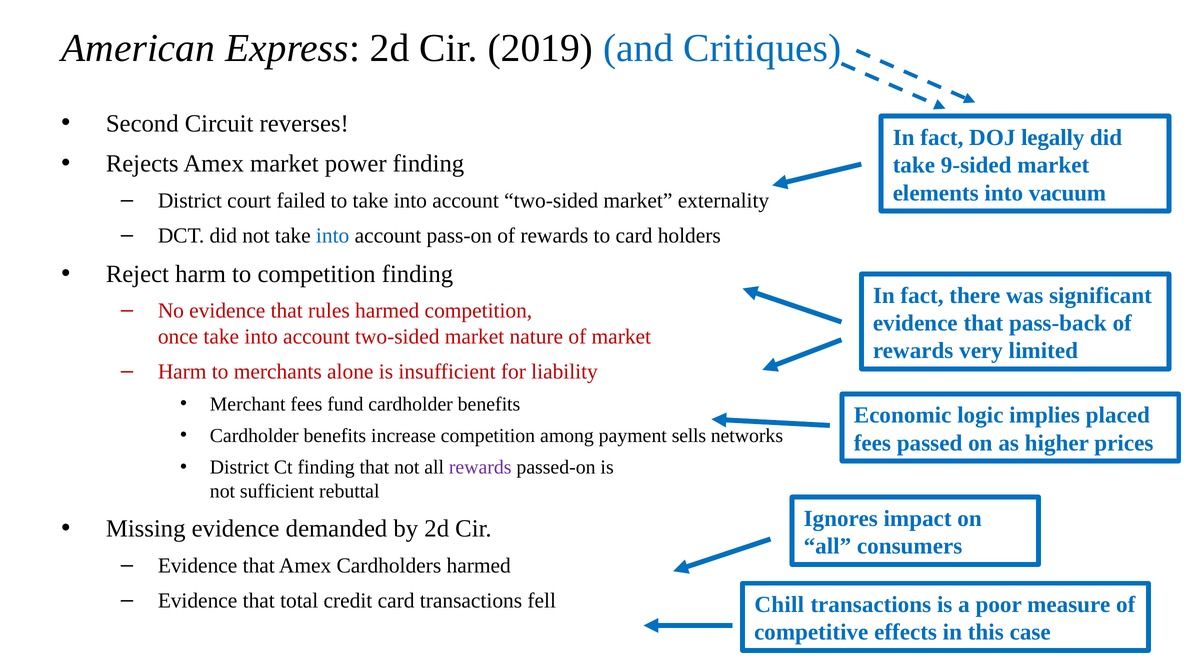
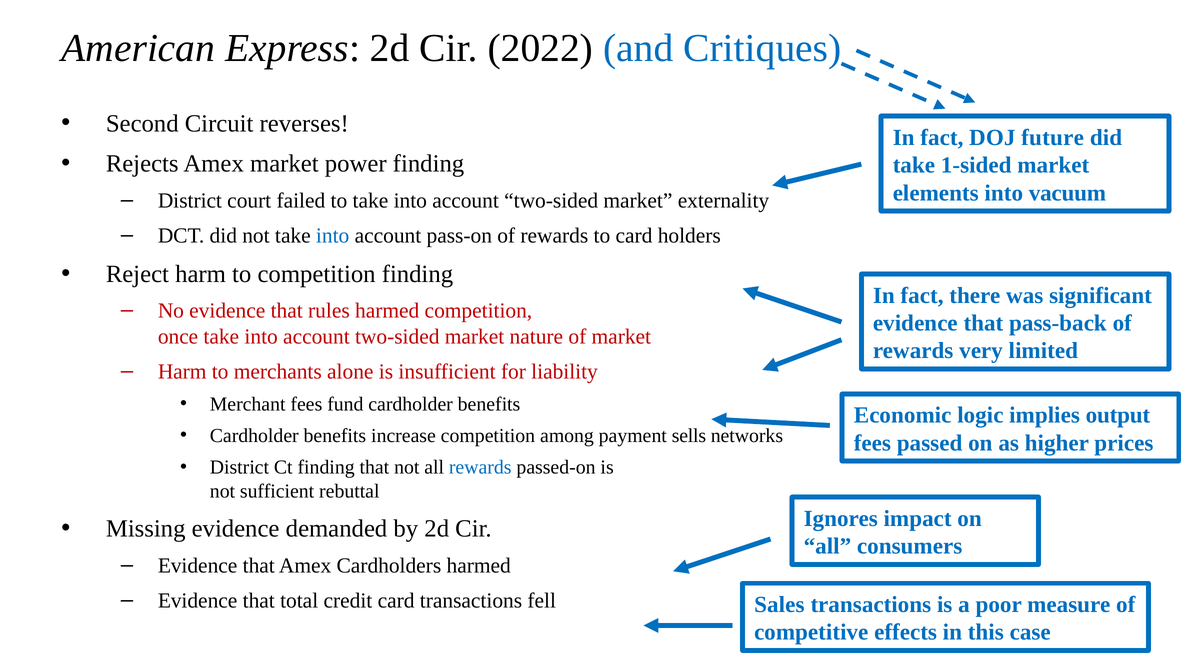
2019: 2019 -> 2022
legally: legally -> future
9-sided: 9-sided -> 1-sided
placed: placed -> output
rewards at (480, 468) colour: purple -> blue
Chill: Chill -> Sales
